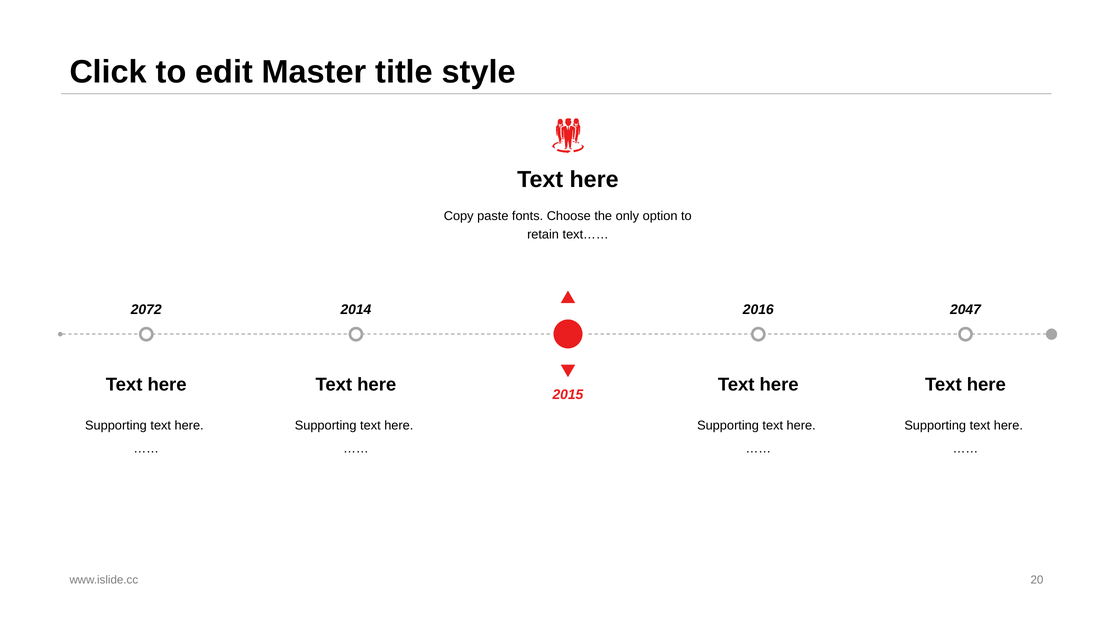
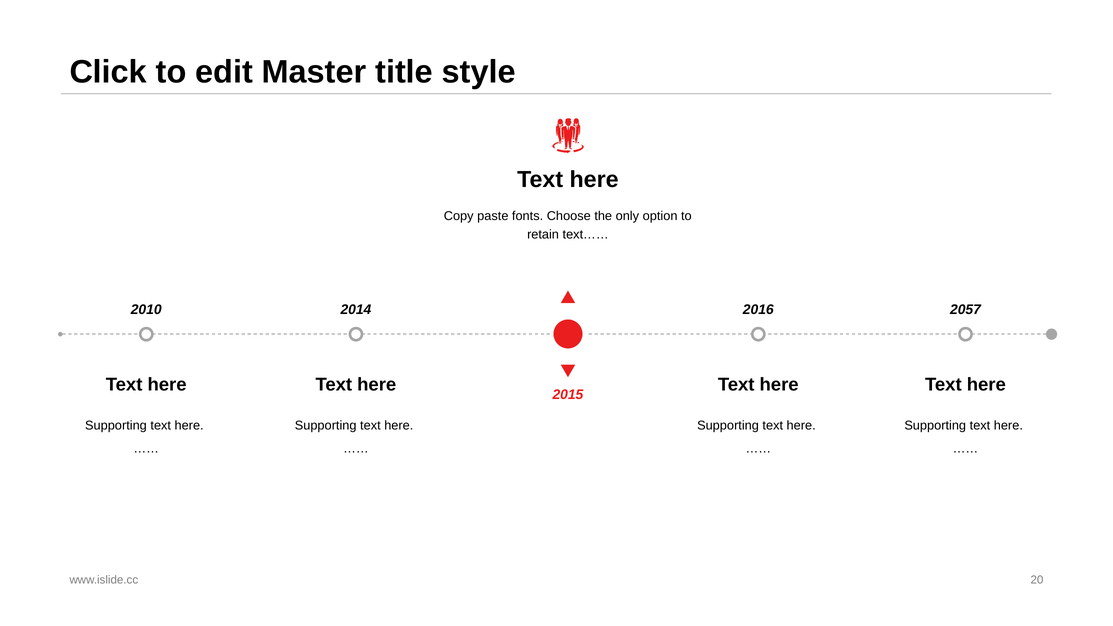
2072: 2072 -> 2010
2047: 2047 -> 2057
